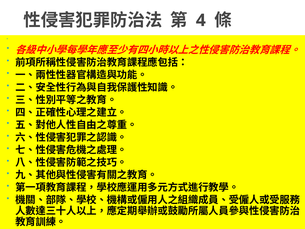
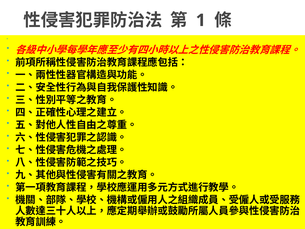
4: 4 -> 1
